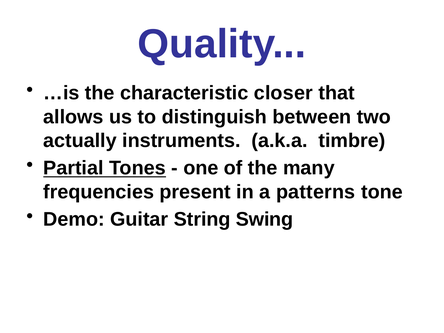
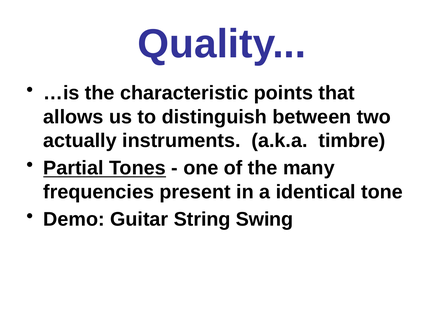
closer: closer -> points
patterns: patterns -> identical
